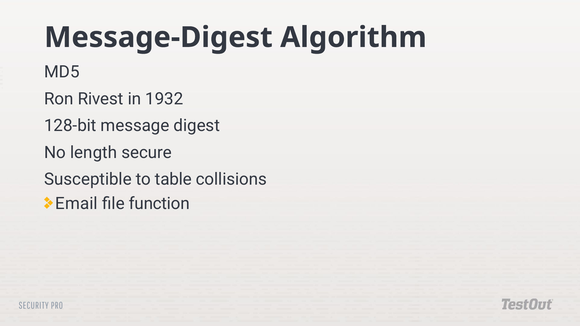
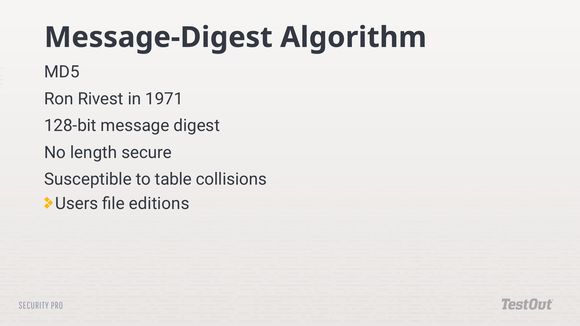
1932: 1932 -> 1971
Email: Email -> Users
function: function -> editions
